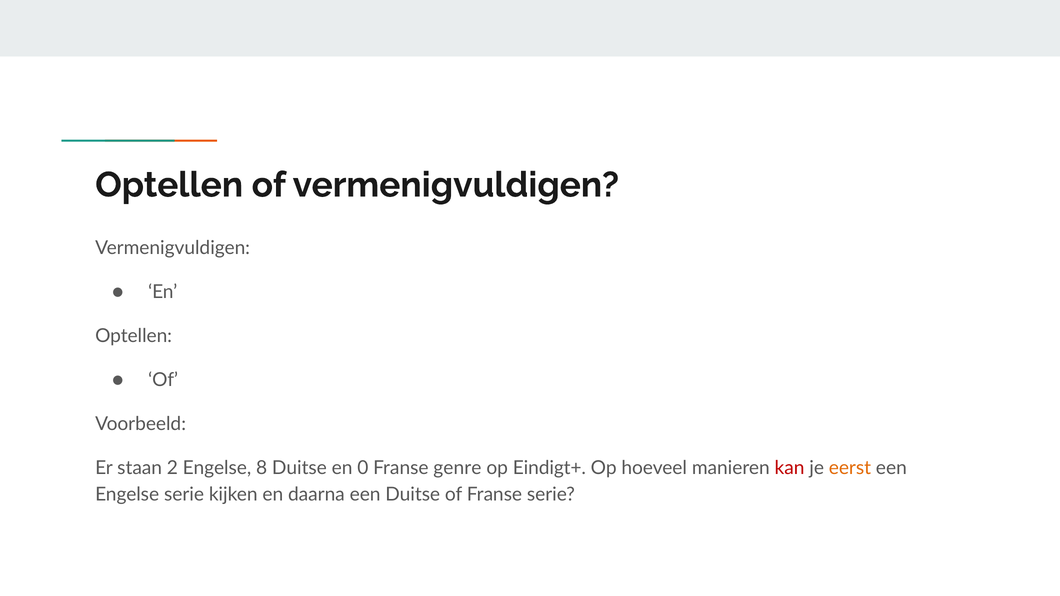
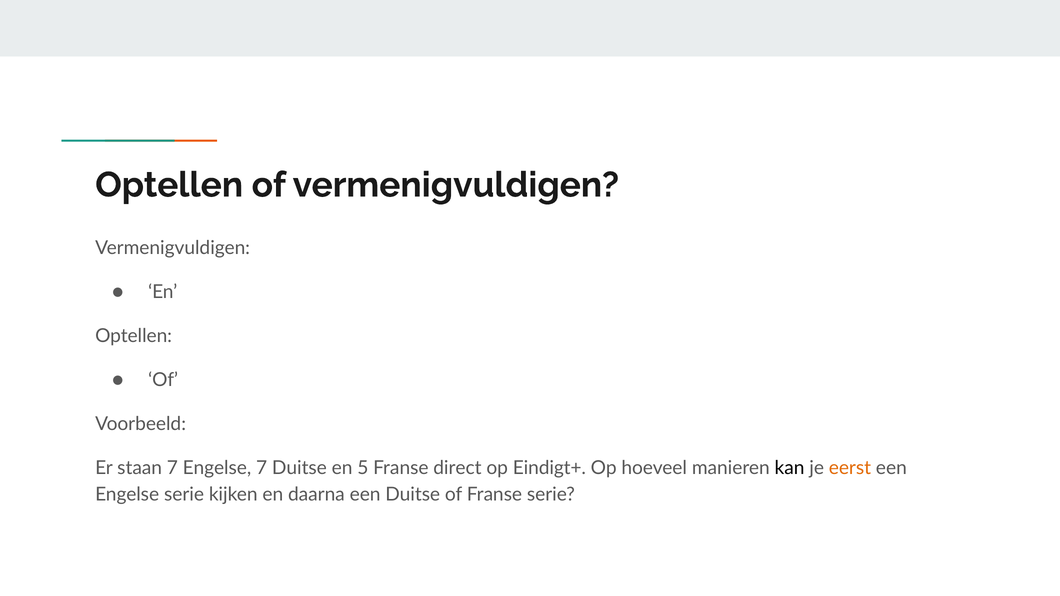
staan 2: 2 -> 7
Engelse 8: 8 -> 7
0: 0 -> 5
genre: genre -> direct
kan colour: red -> black
